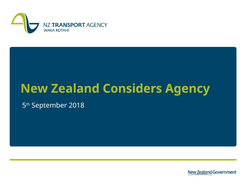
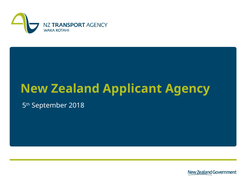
Considers: Considers -> Applicant
